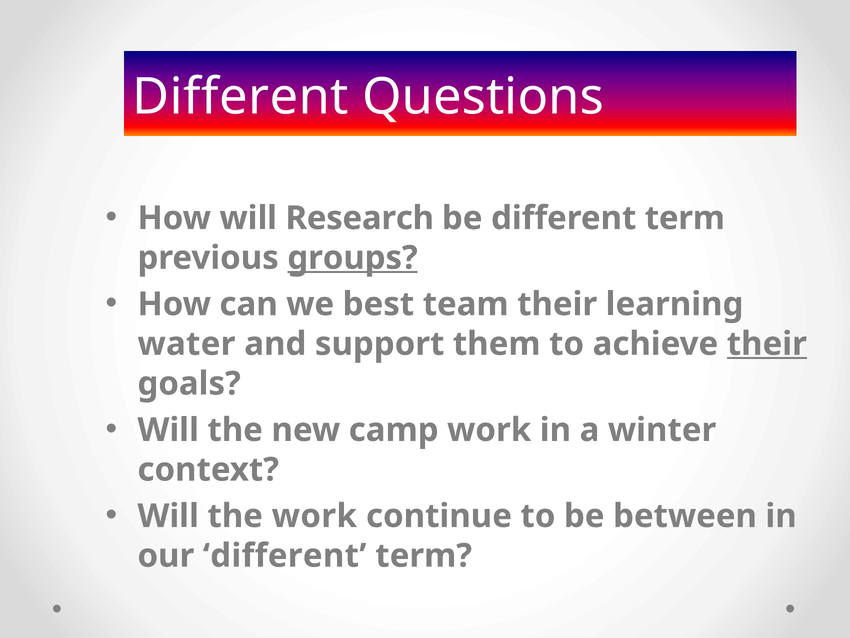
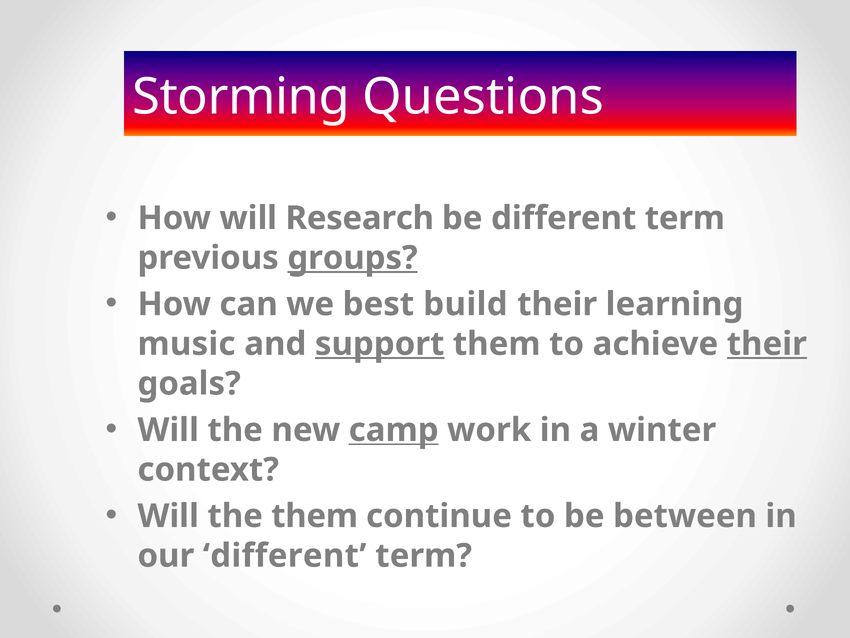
Different at (240, 97): Different -> Storming
team: team -> build
water: water -> music
support underline: none -> present
camp underline: none -> present
the work: work -> them
